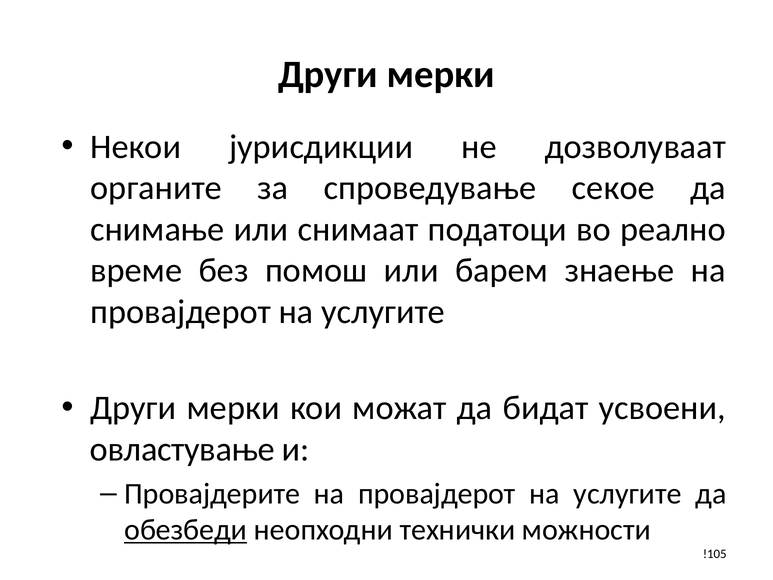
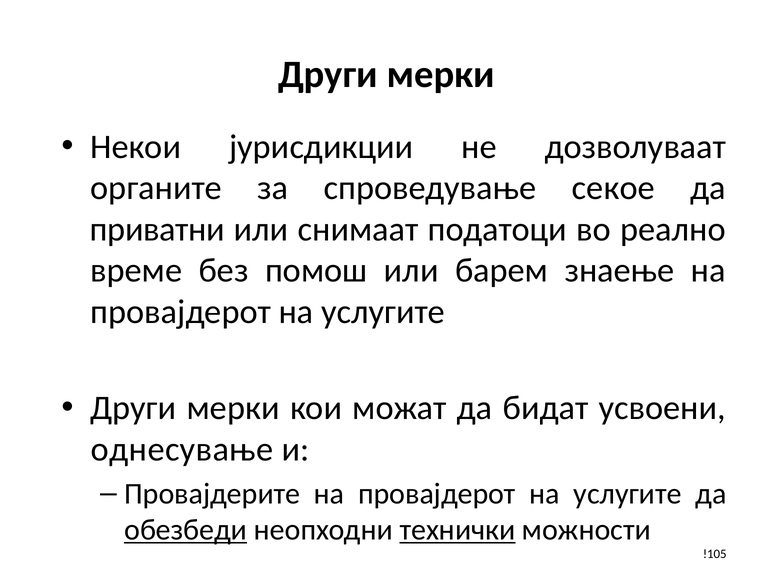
снимање: снимање -> приватни
овластување: овластување -> однесување
технички underline: none -> present
